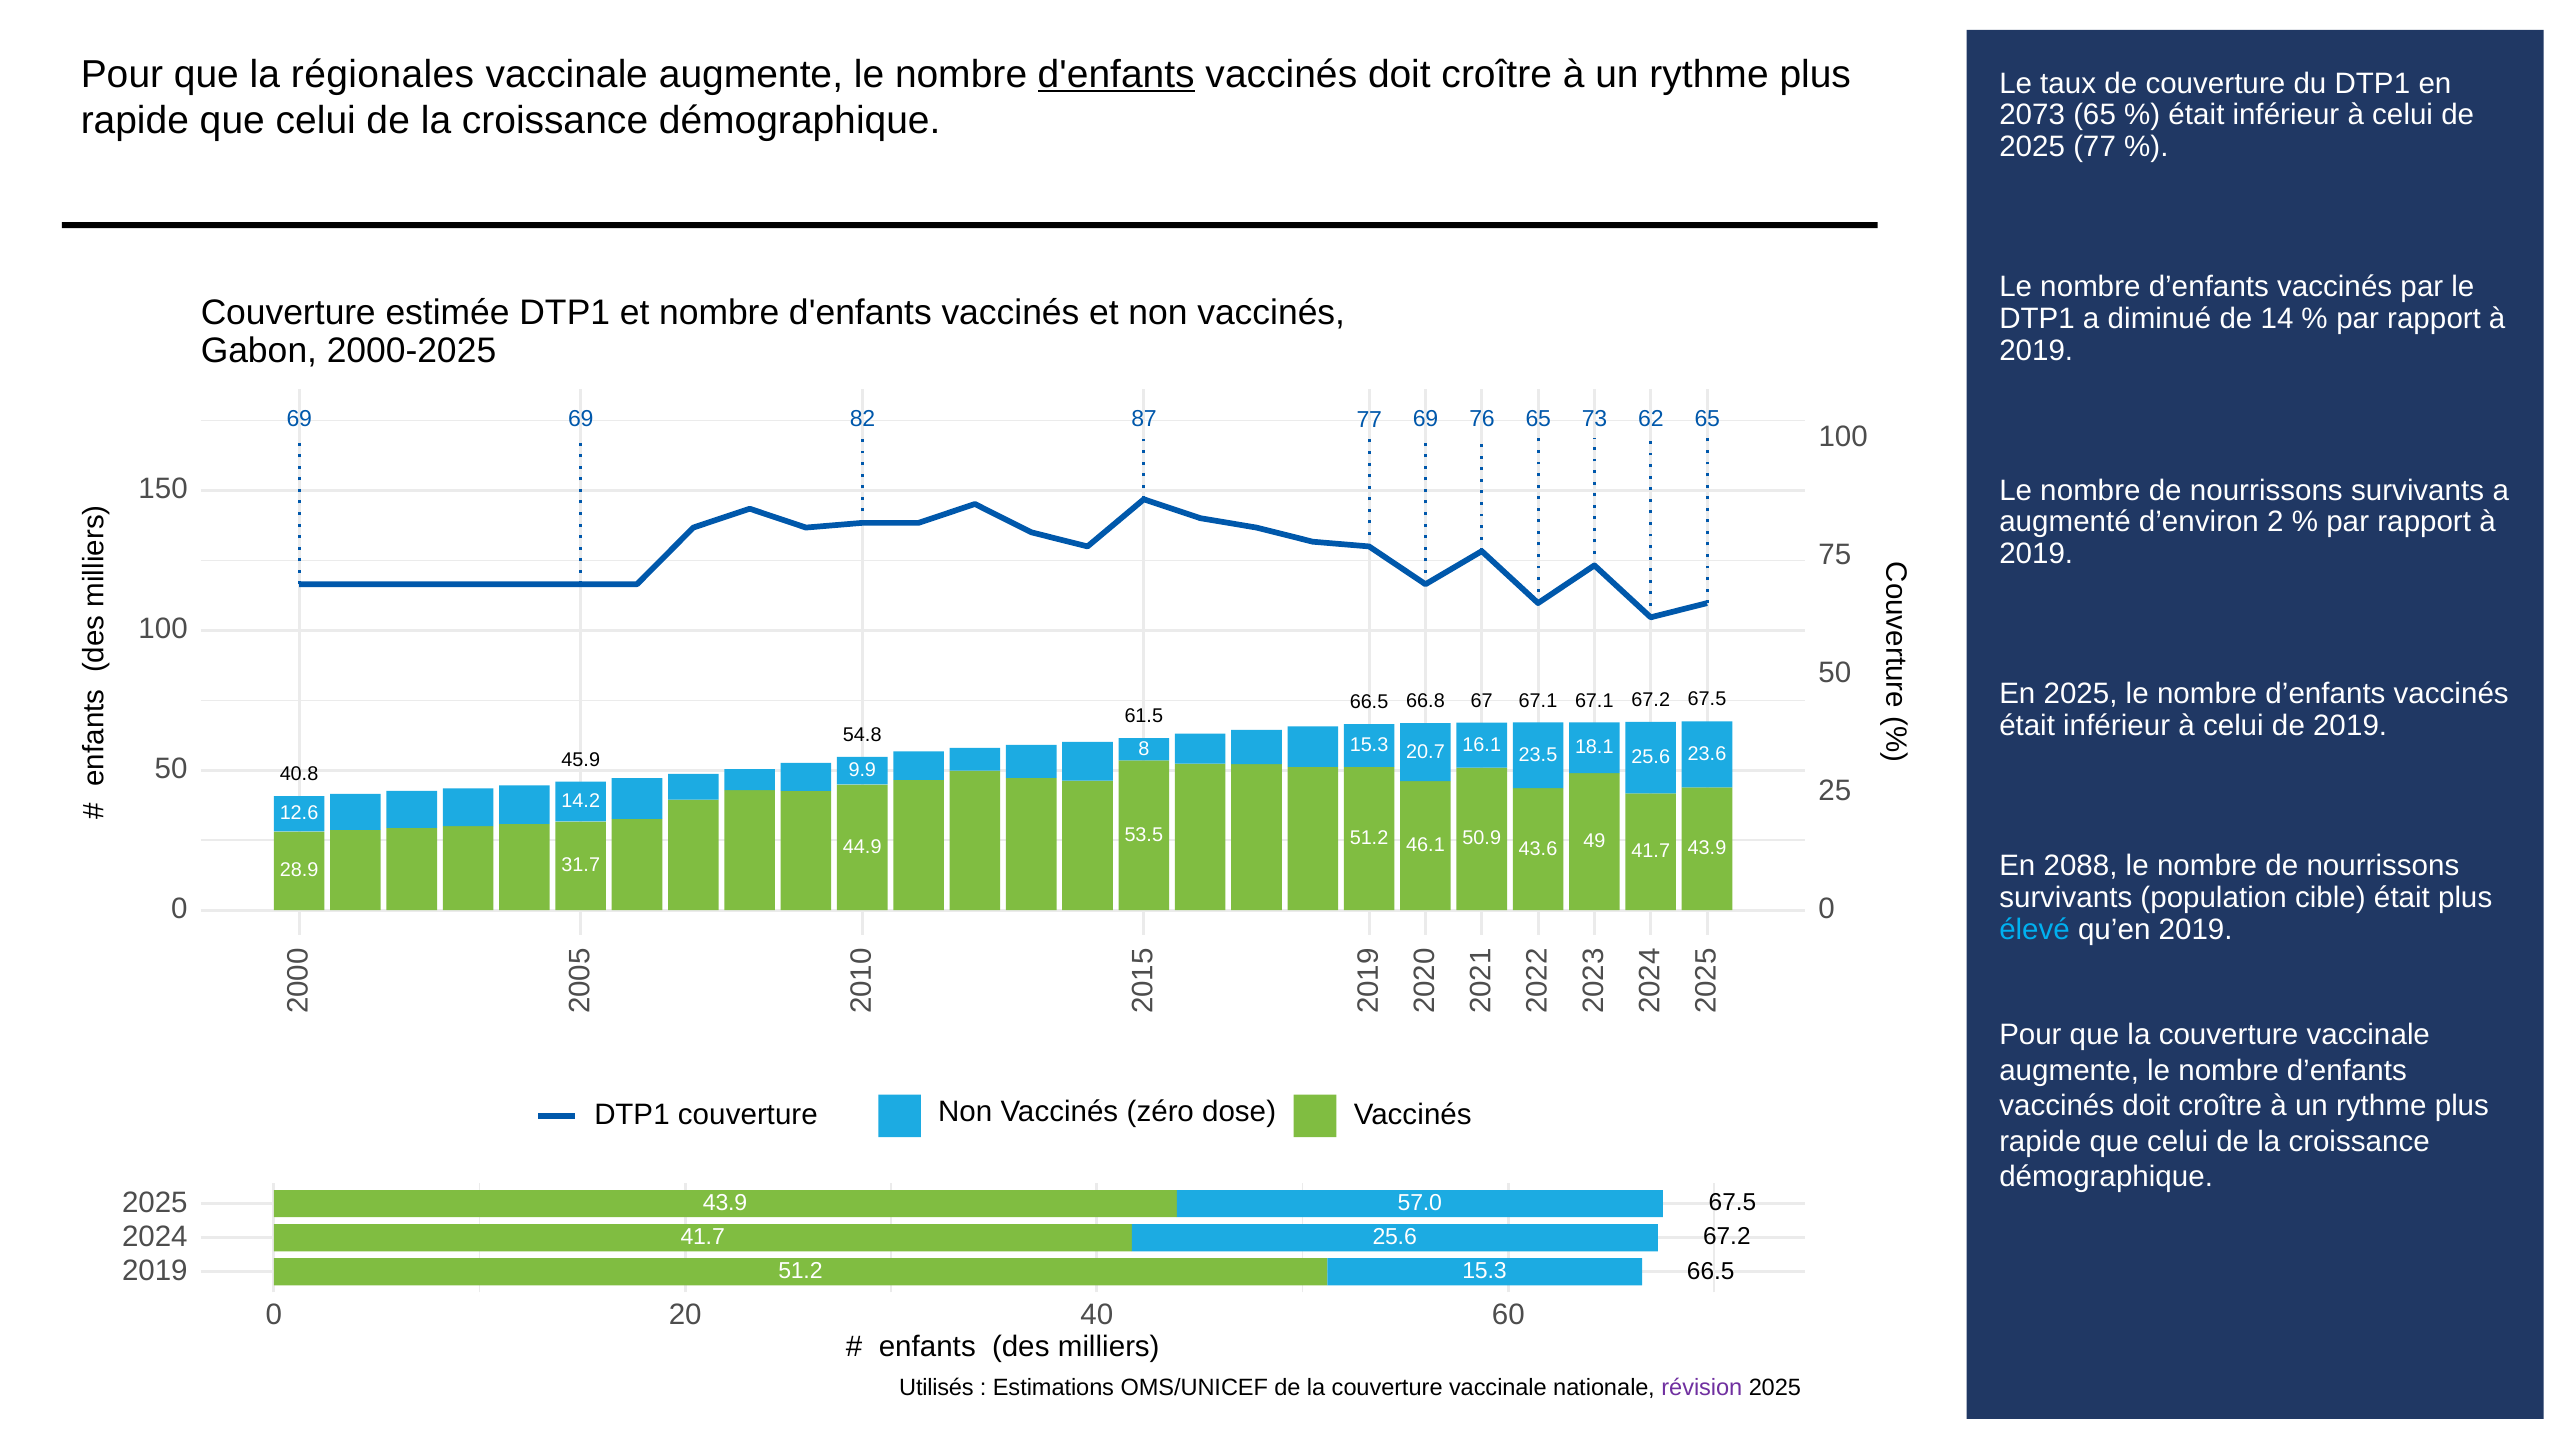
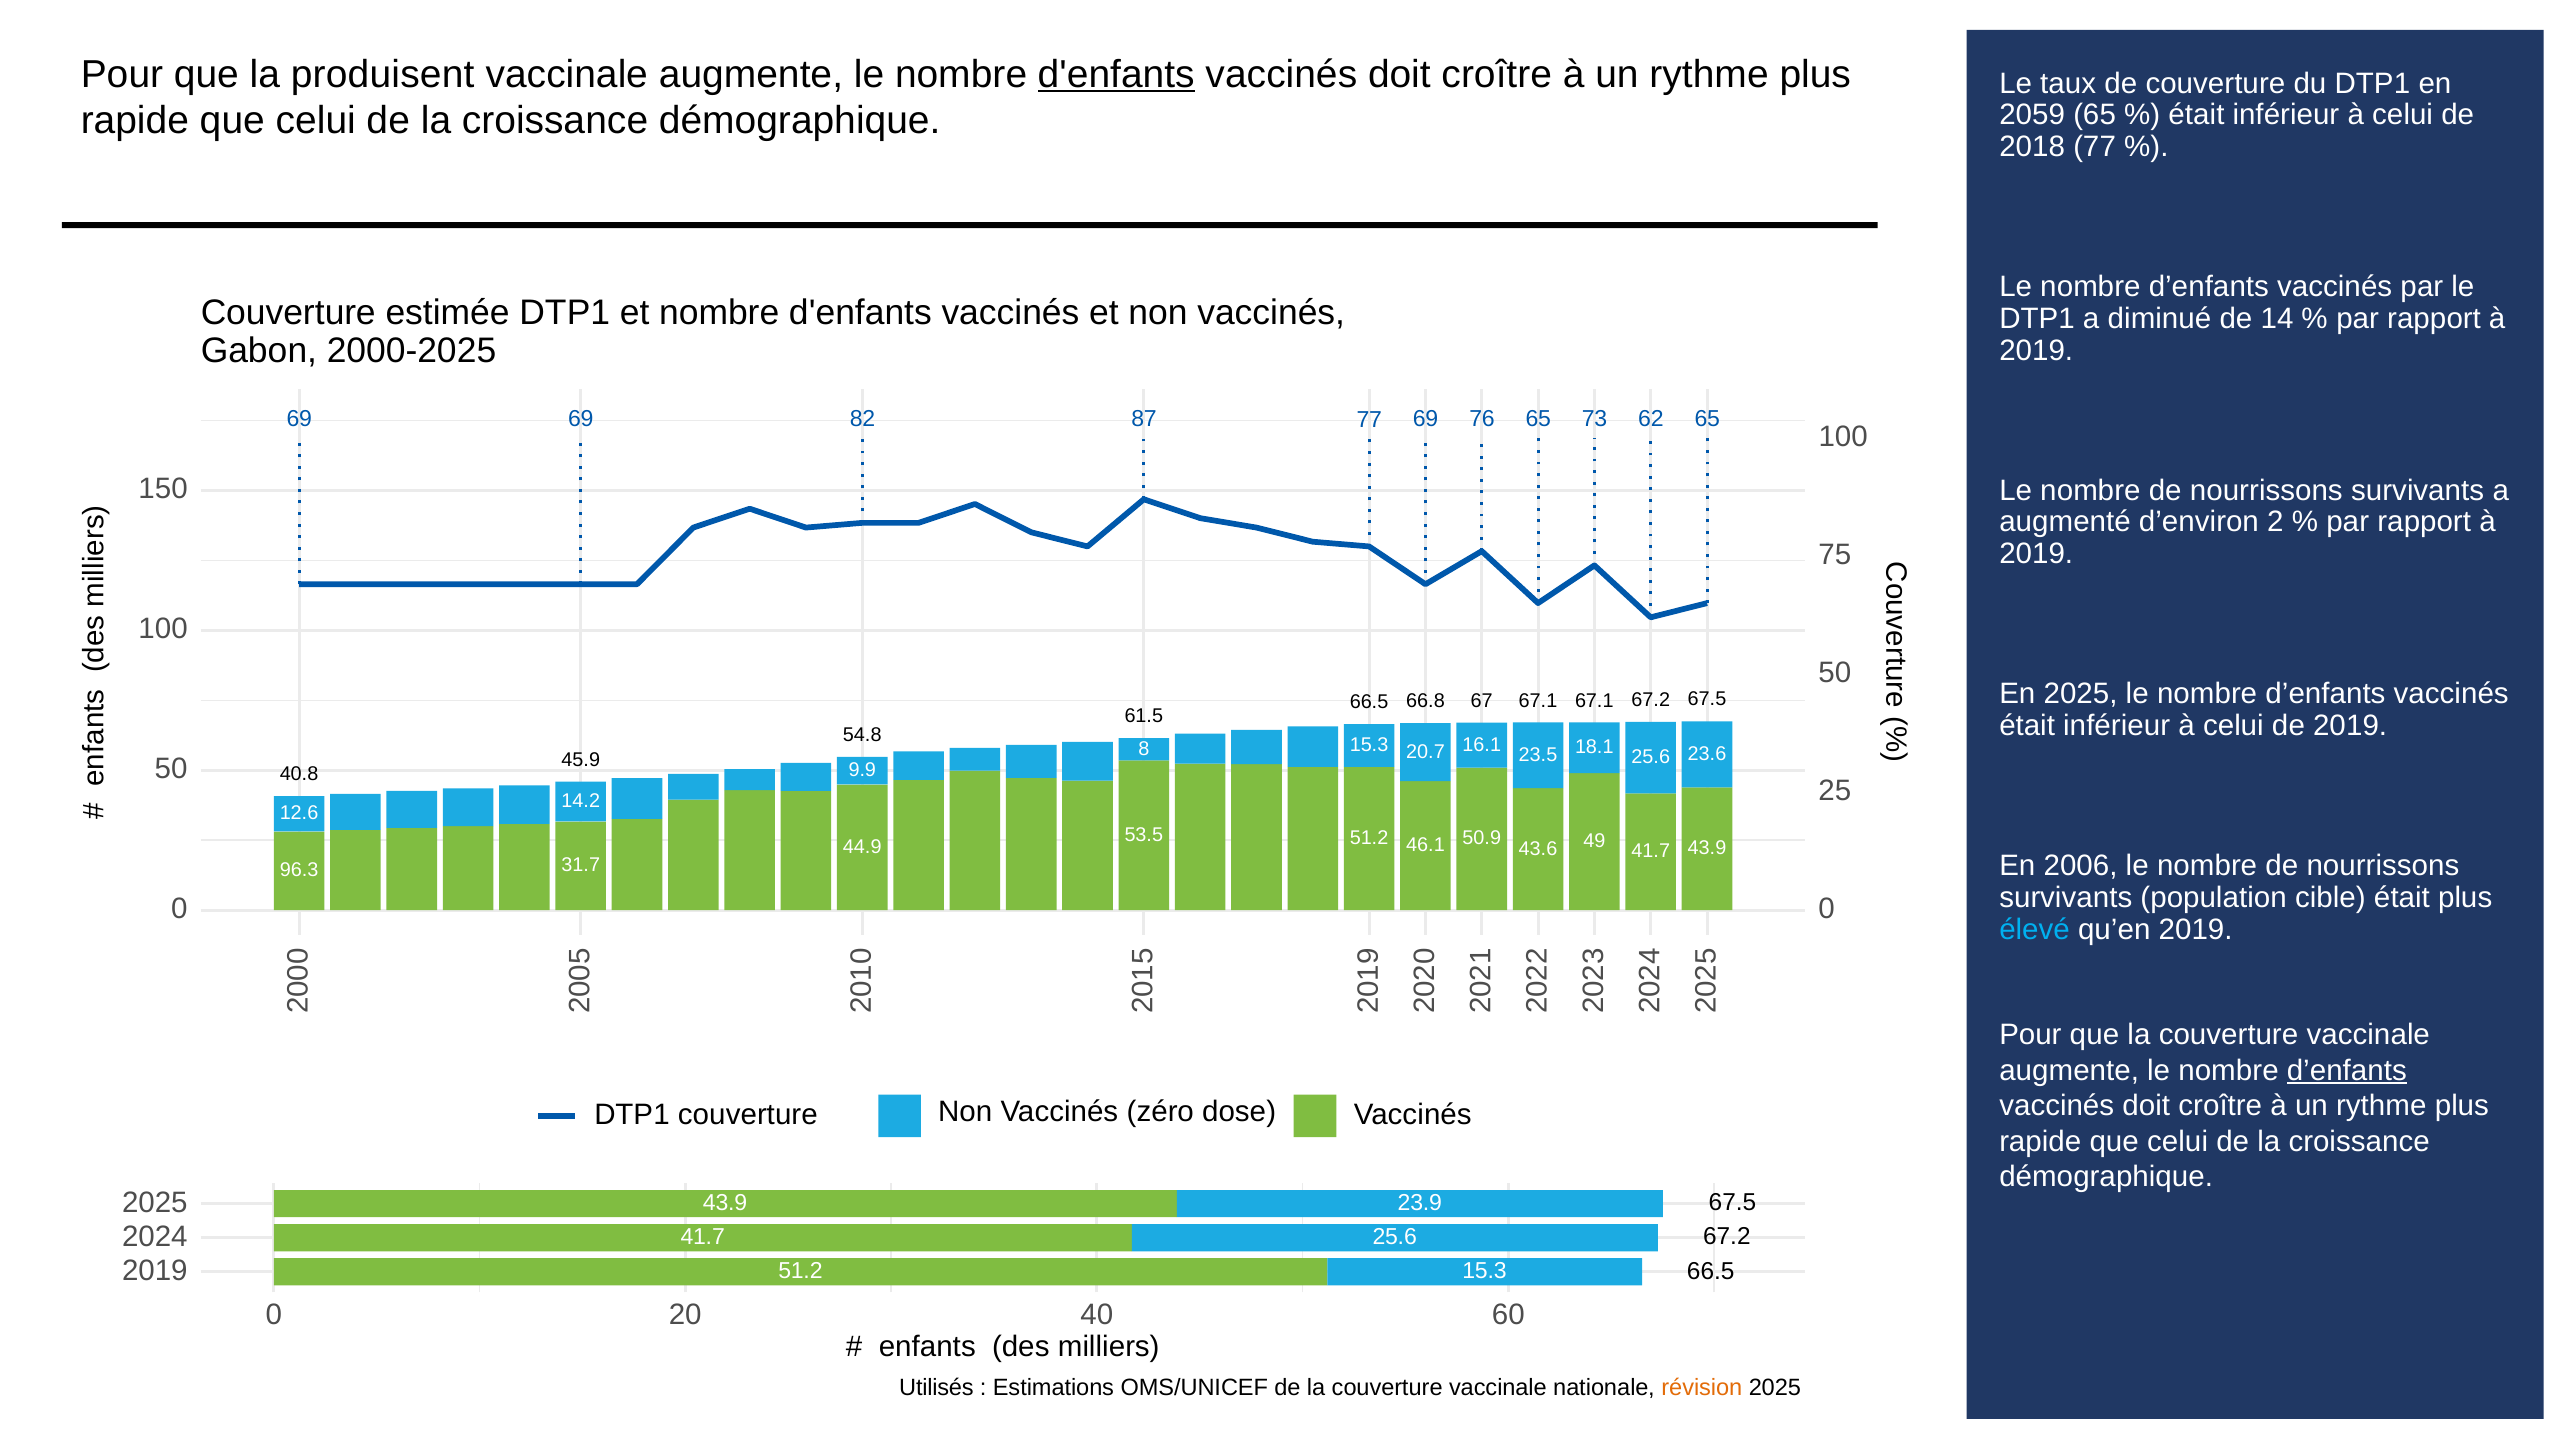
régionales: régionales -> produisent
2073: 2073 -> 2059
2025 at (2032, 147): 2025 -> 2018
2088: 2088 -> 2006
28.9: 28.9 -> 96.3
d’enfants at (2347, 1070) underline: none -> present
57.0: 57.0 -> 23.9
révision colour: purple -> orange
